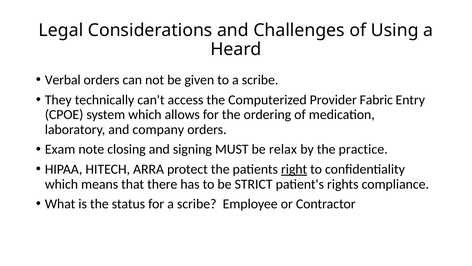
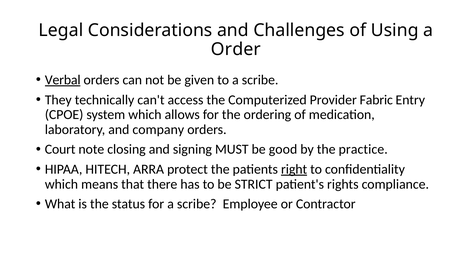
Heard: Heard -> Order
Verbal underline: none -> present
Exam: Exam -> Court
relax: relax -> good
